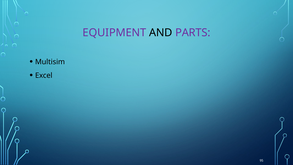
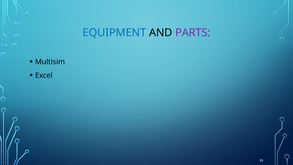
EQUIPMENT colour: purple -> blue
